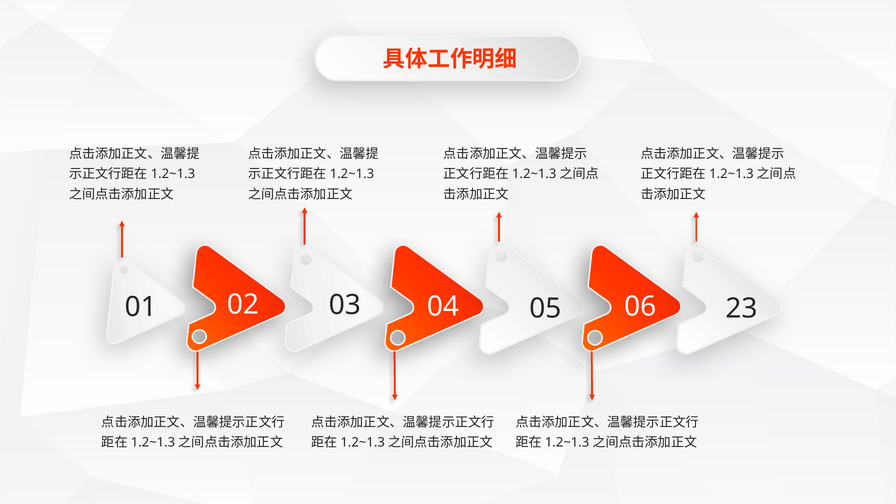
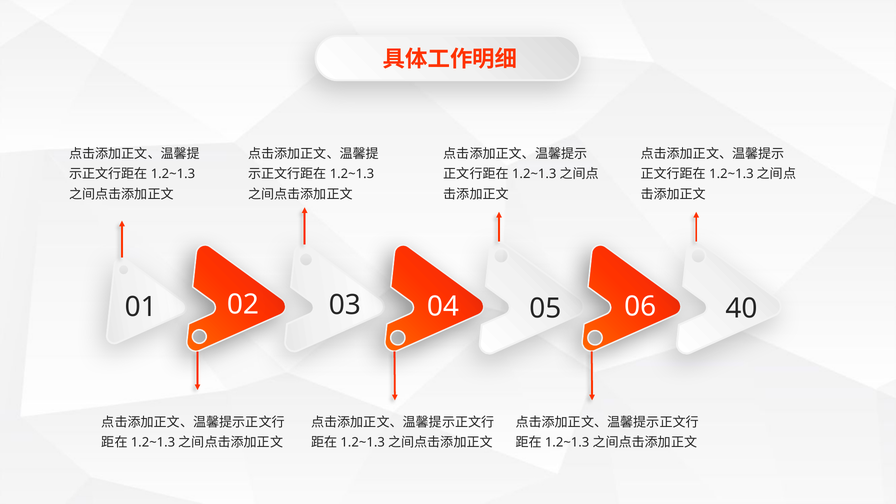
23: 23 -> 40
